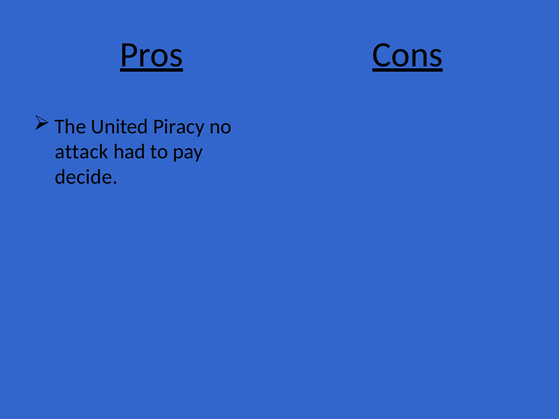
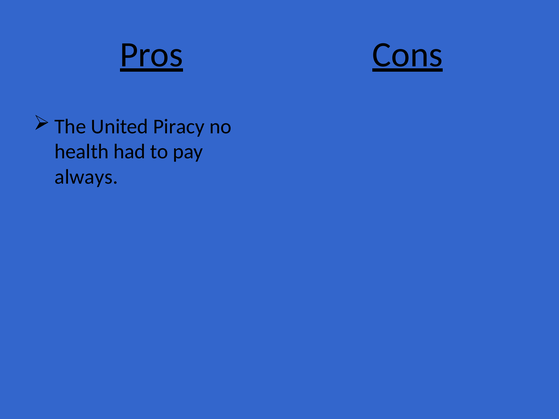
attack: attack -> health
decide: decide -> always
